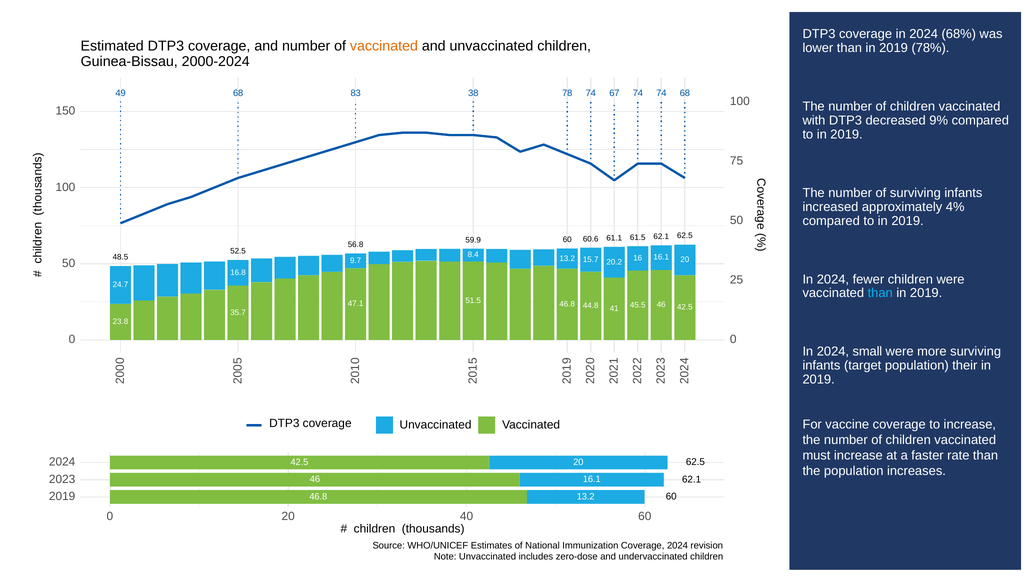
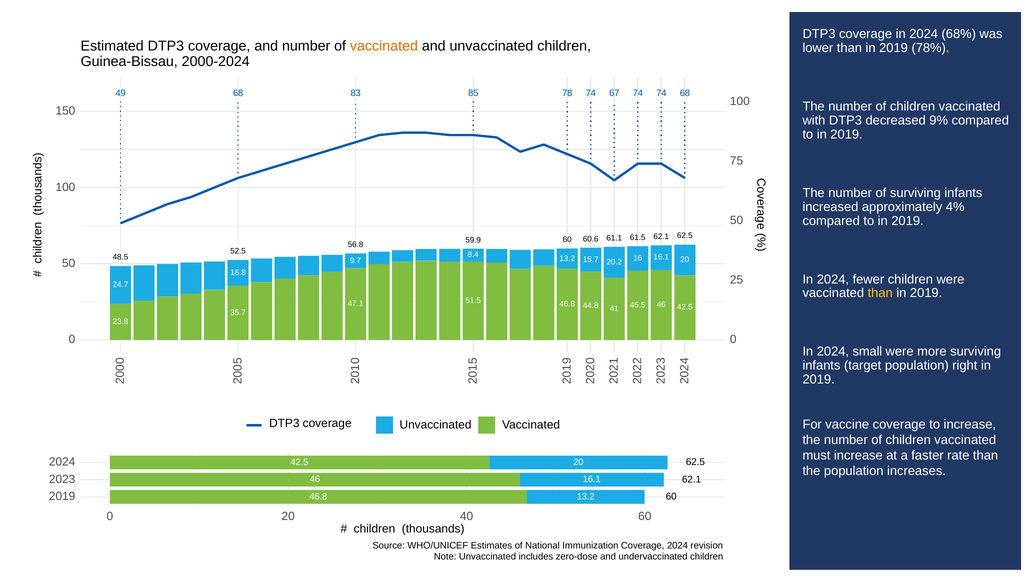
38: 38 -> 85
than at (880, 293) colour: light blue -> yellow
their: their -> right
